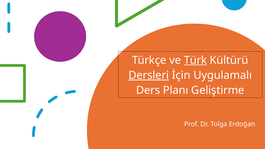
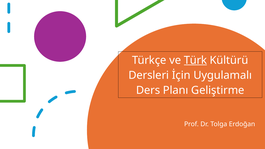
Dersleri underline: present -> none
